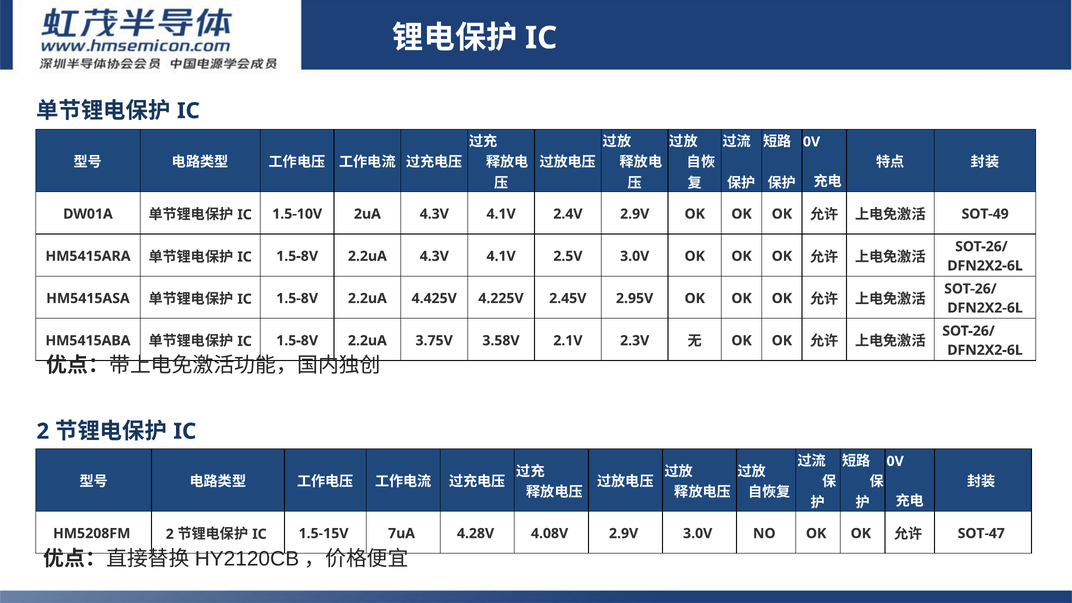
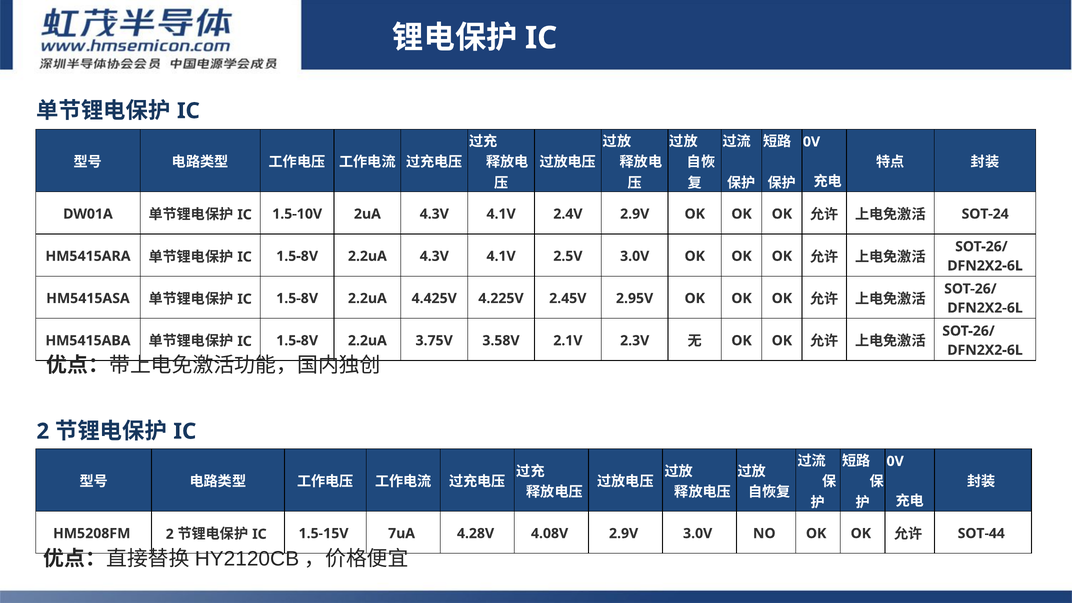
SOT-49: SOT-49 -> SOT-24
SOT-47: SOT-47 -> SOT-44
